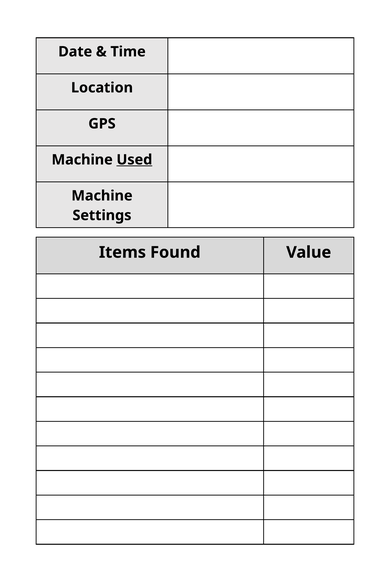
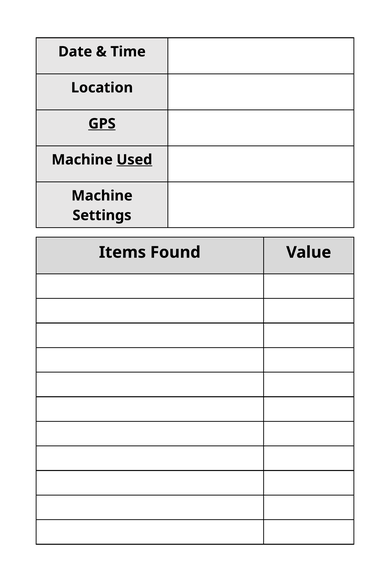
GPS underline: none -> present
